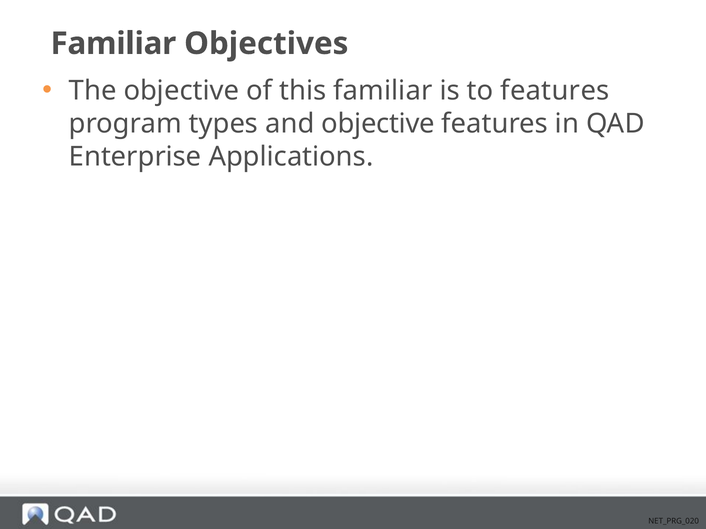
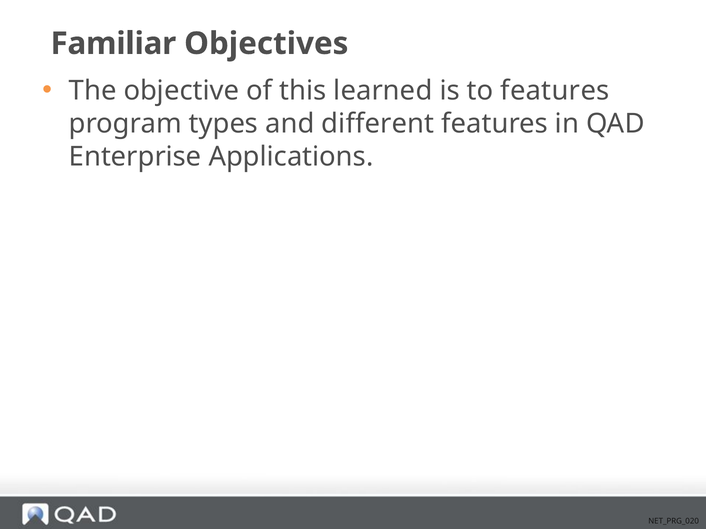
this familiar: familiar -> learned
and objective: objective -> different
